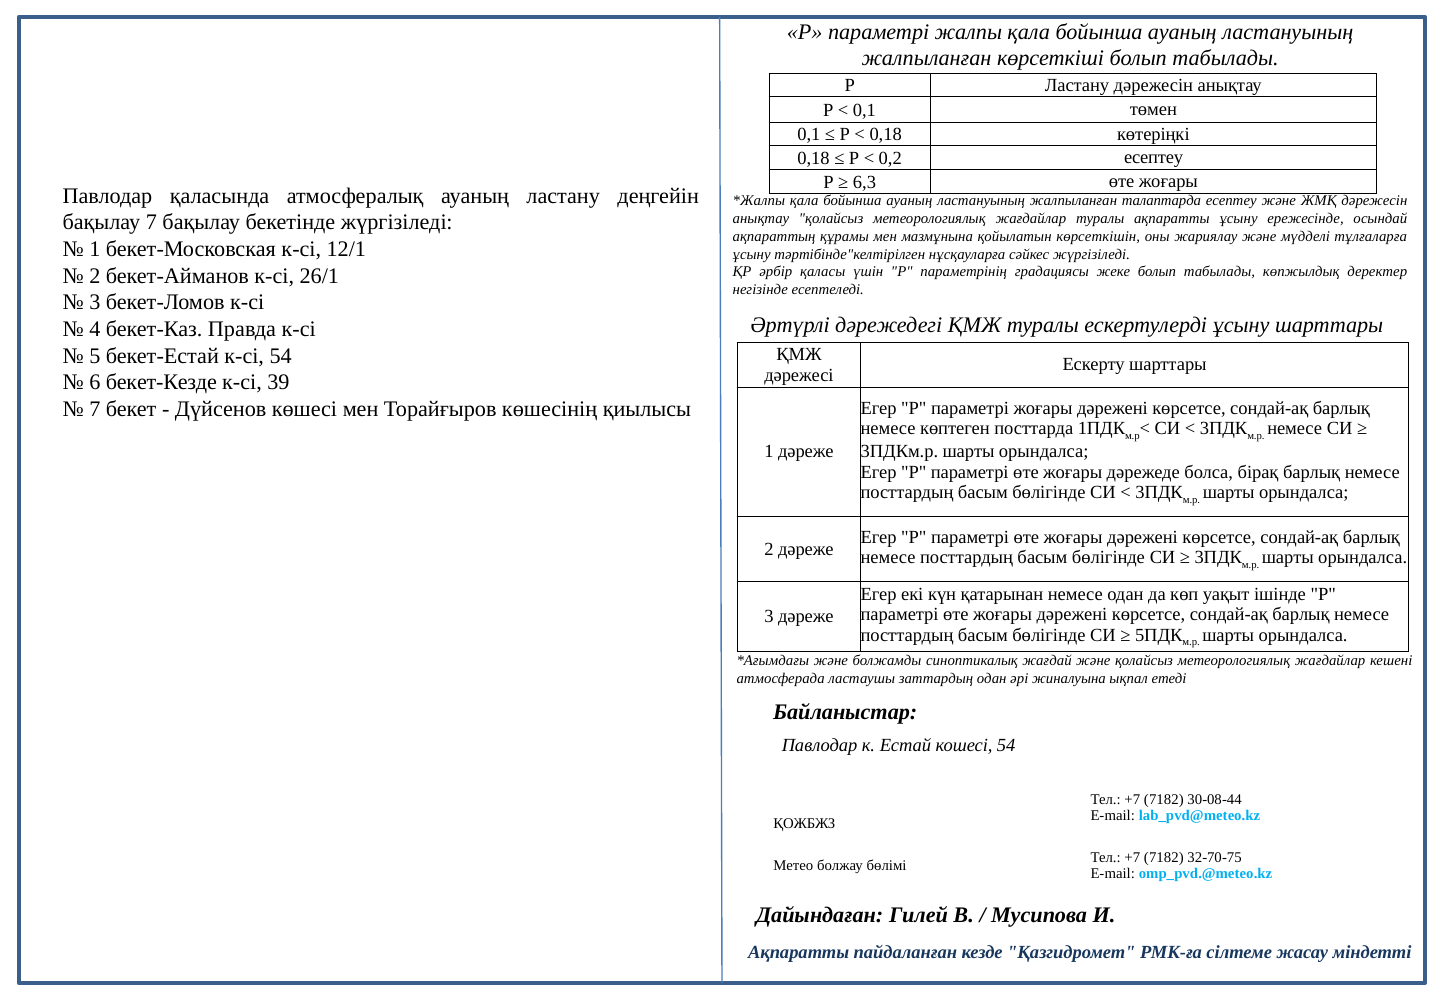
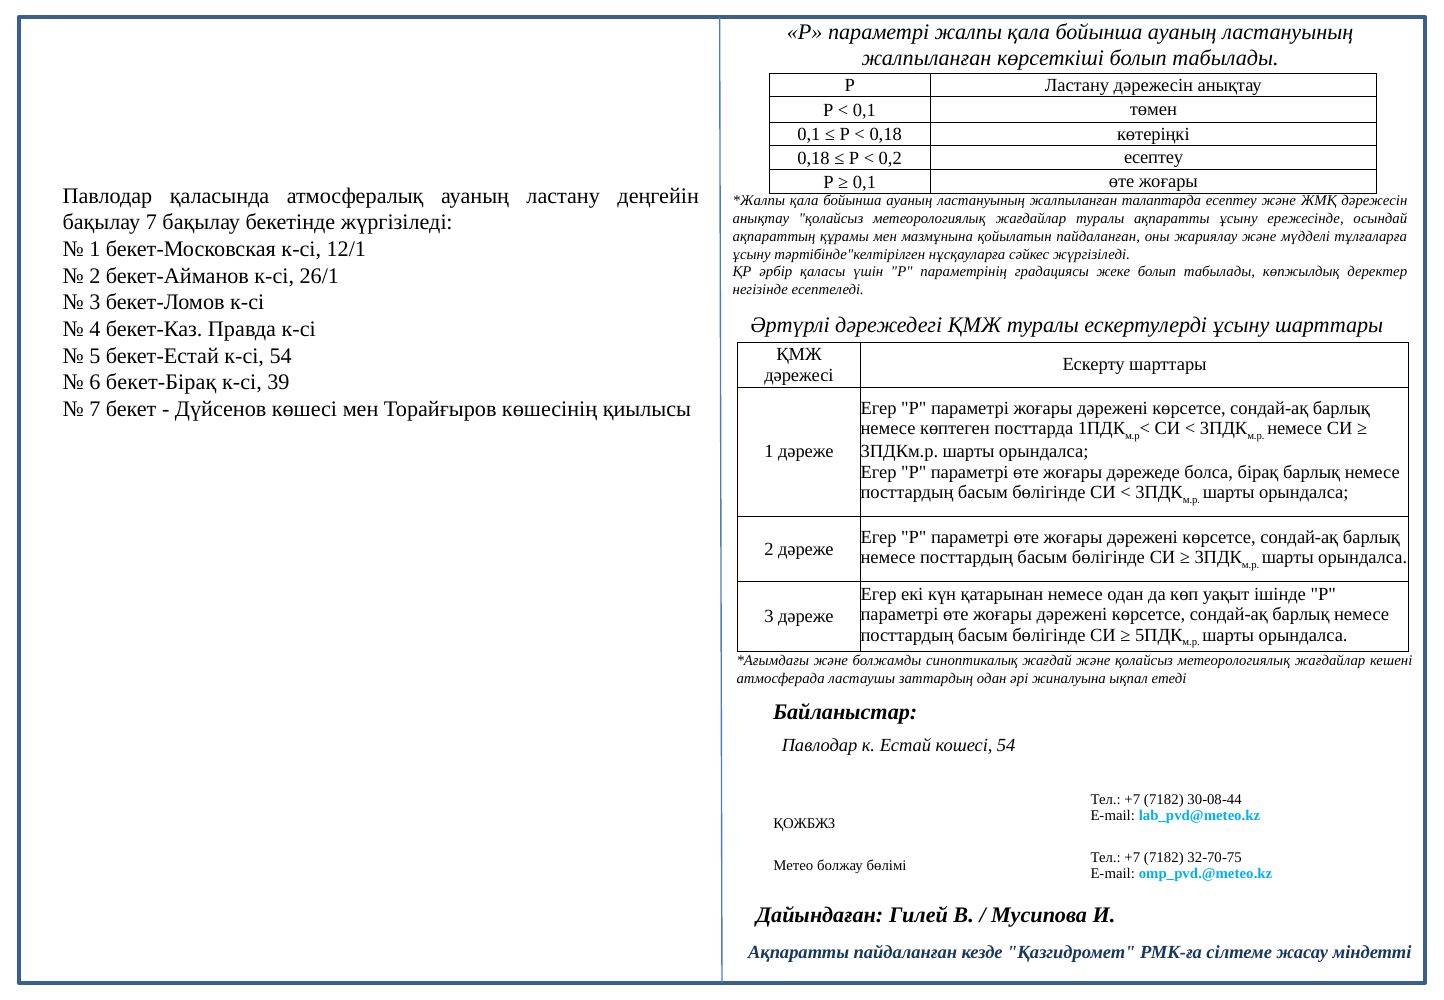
6,3 at (865, 182): 6,3 -> 0,1
қойылатын көрсеткішін: көрсеткішін -> пайдаланған
бекет-Кезде: бекет-Кезде -> бекет-Бірақ
